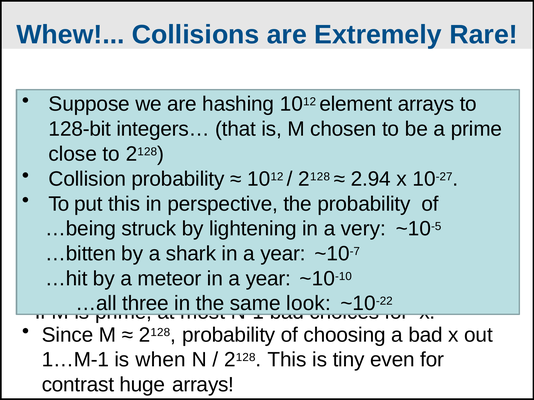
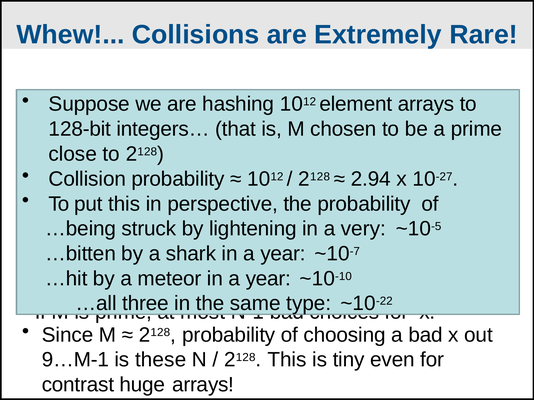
look: look -> type
1…M-1: 1…M-1 -> 9…M-1
when: when -> these
